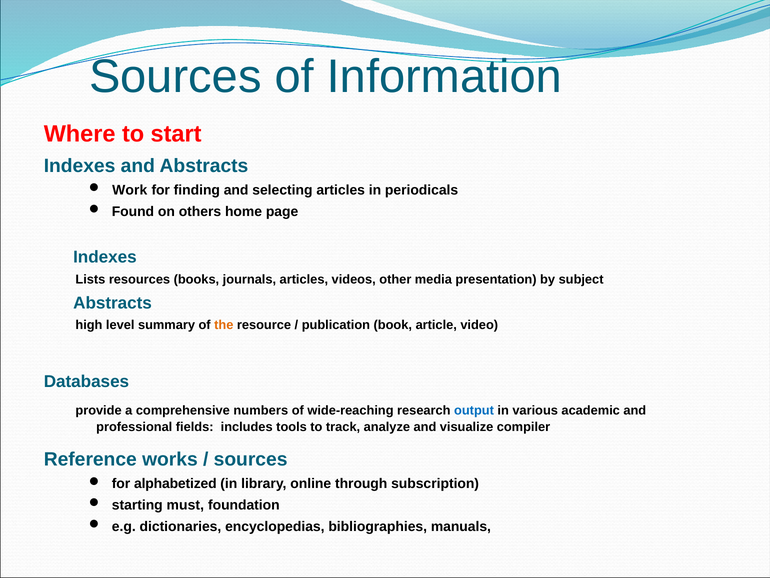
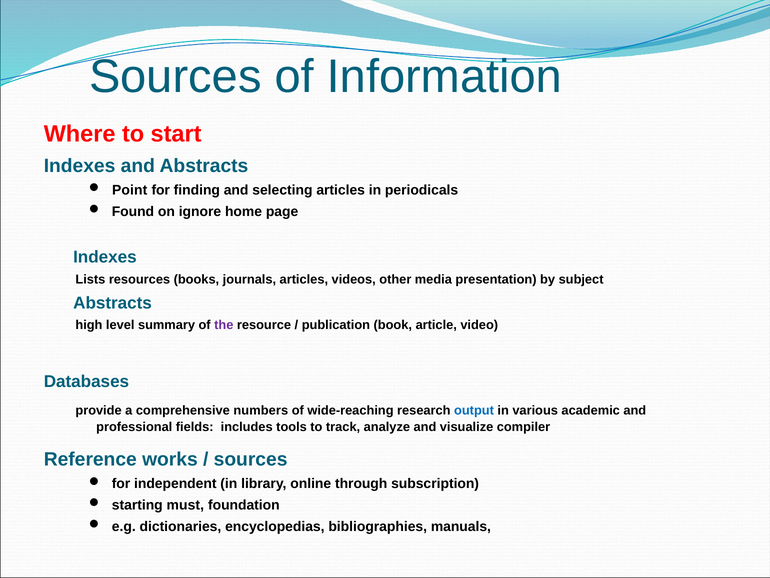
Work: Work -> Point
others: others -> ignore
the colour: orange -> purple
alphabetized: alphabetized -> independent
